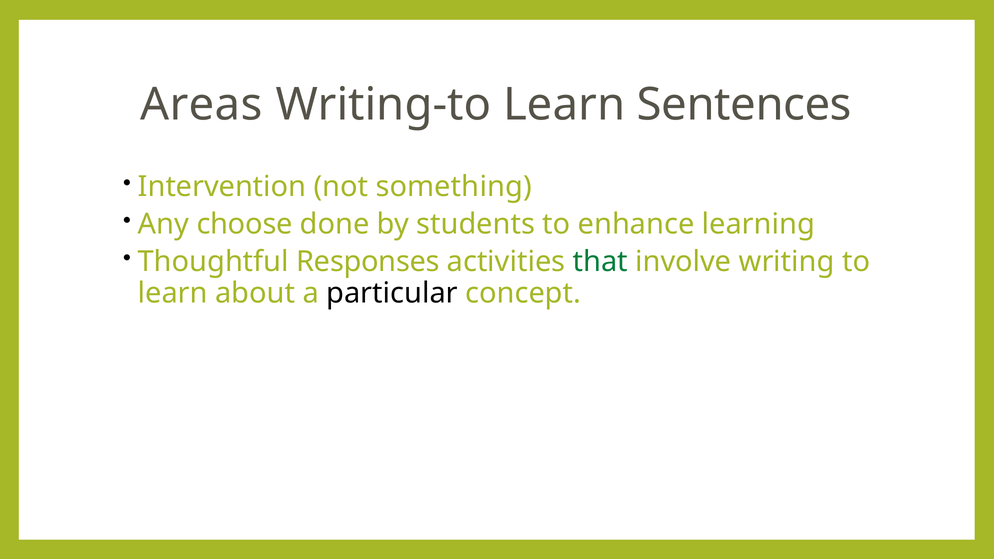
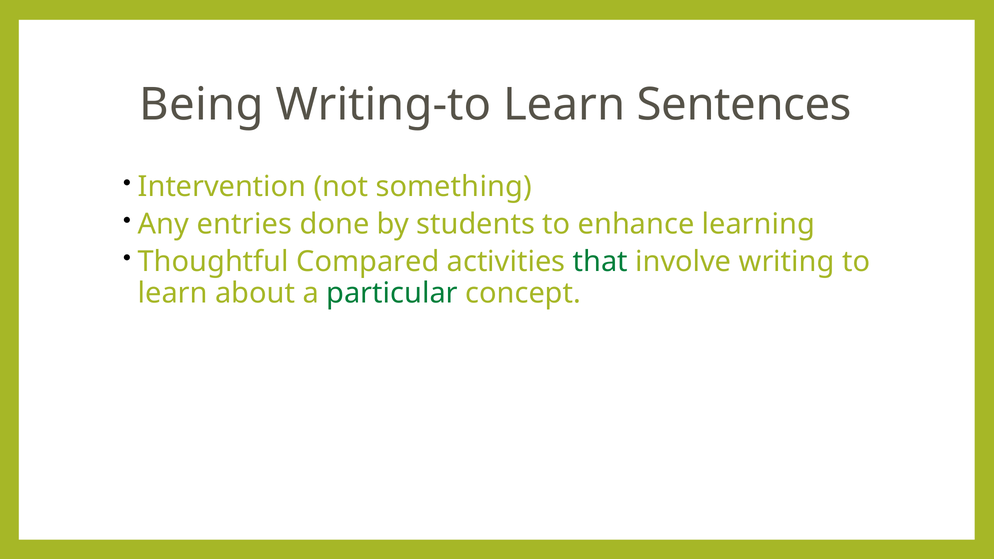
Areas: Areas -> Being
choose: choose -> entries
Responses: Responses -> Compared
particular colour: black -> green
